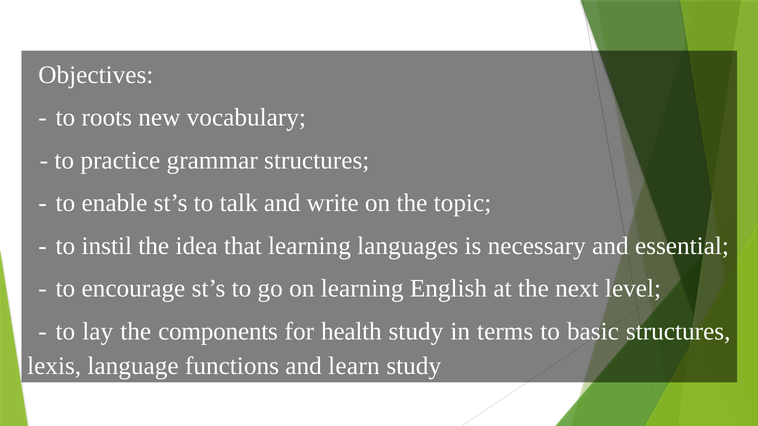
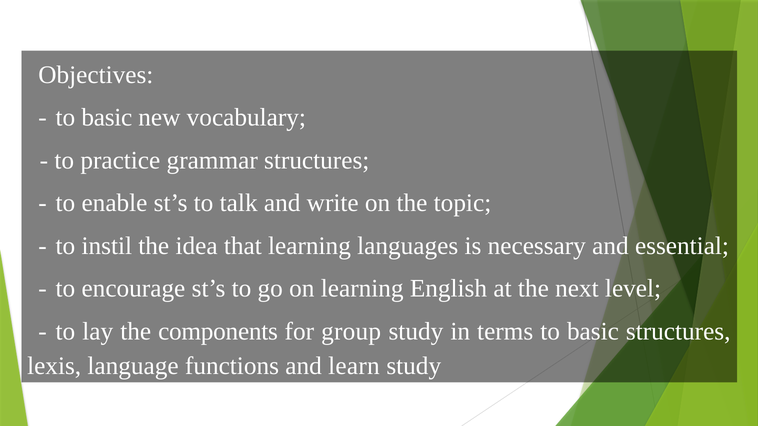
roots at (107, 118): roots -> basic
health: health -> group
